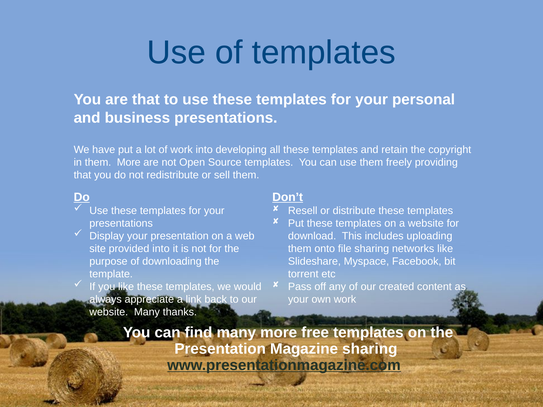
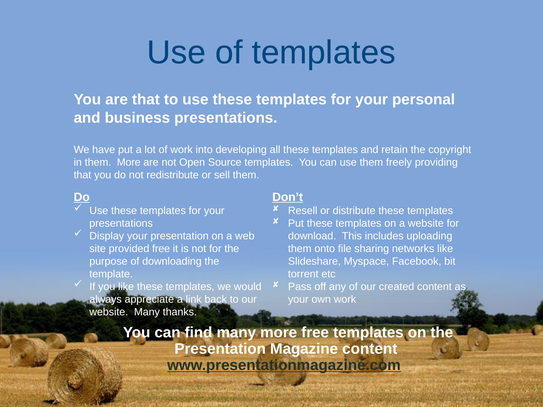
provided into: into -> free
Magazine sharing: sharing -> content
